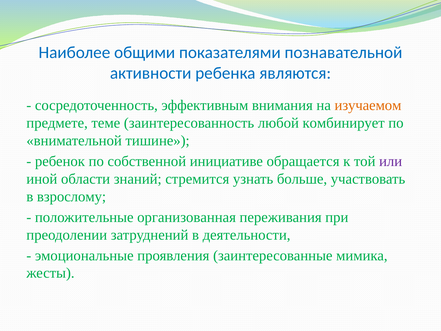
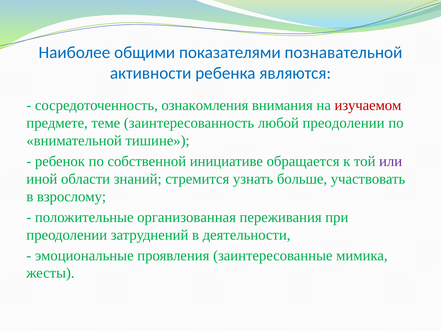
эффективным: эффективным -> ознакомления
изучаемом colour: orange -> red
любой комбинирует: комбинирует -> преодолении
